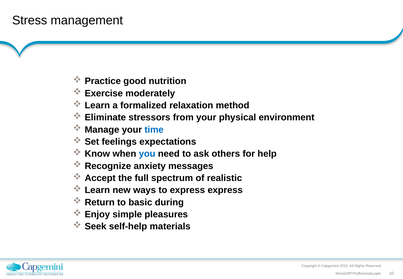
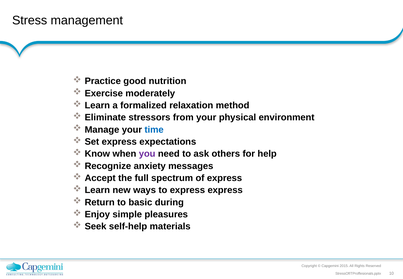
Set feelings: feelings -> express
you colour: blue -> purple
of realistic: realistic -> express
